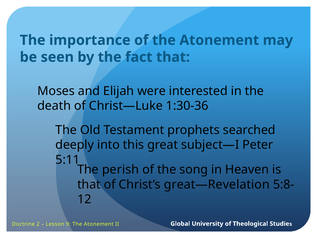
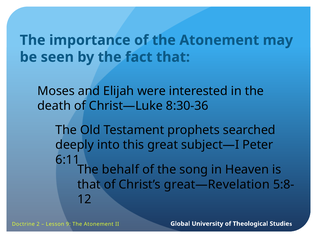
1:30-36: 1:30-36 -> 8:30-36
5:11: 5:11 -> 6:11
perish: perish -> behalf
